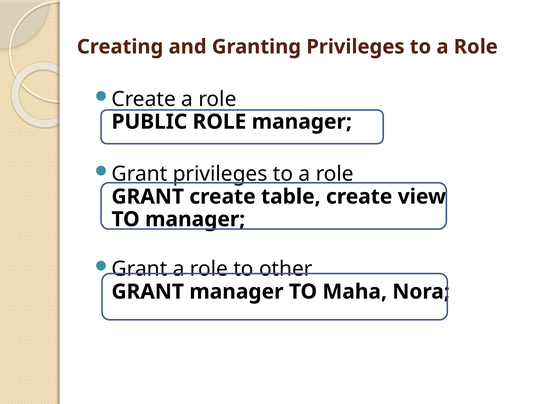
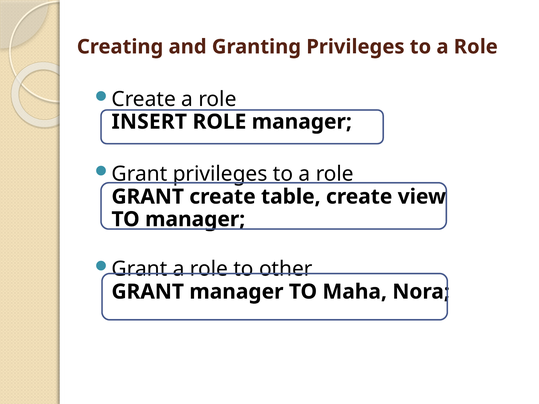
PUBLIC: PUBLIC -> INSERT
